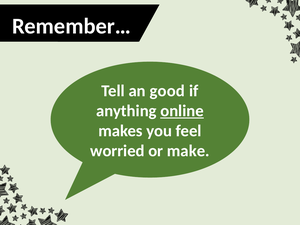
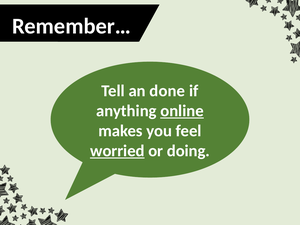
good: good -> done
worried underline: none -> present
make: make -> doing
